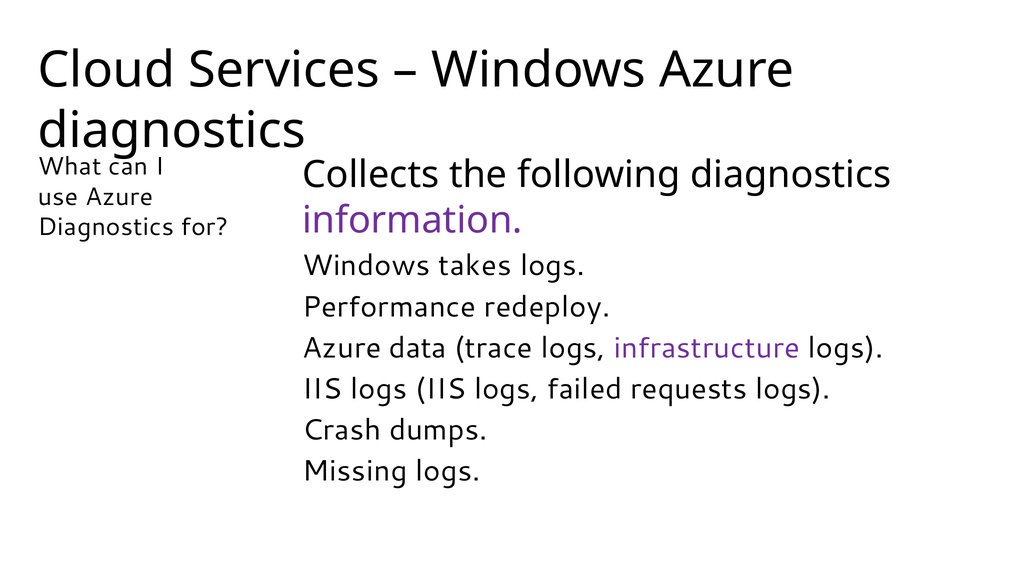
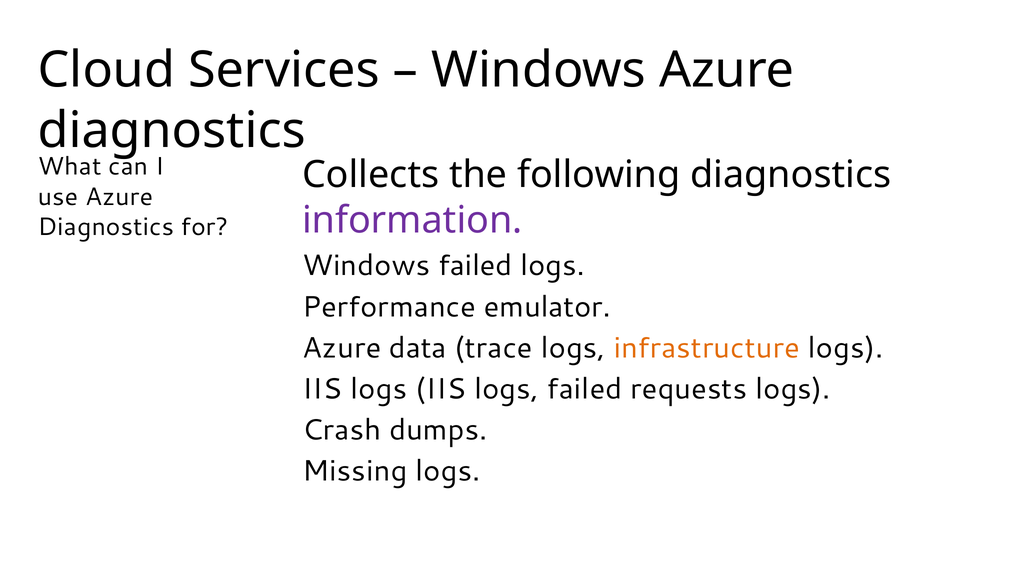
Windows takes: takes -> failed
redeploy: redeploy -> emulator
infrastructure colour: purple -> orange
